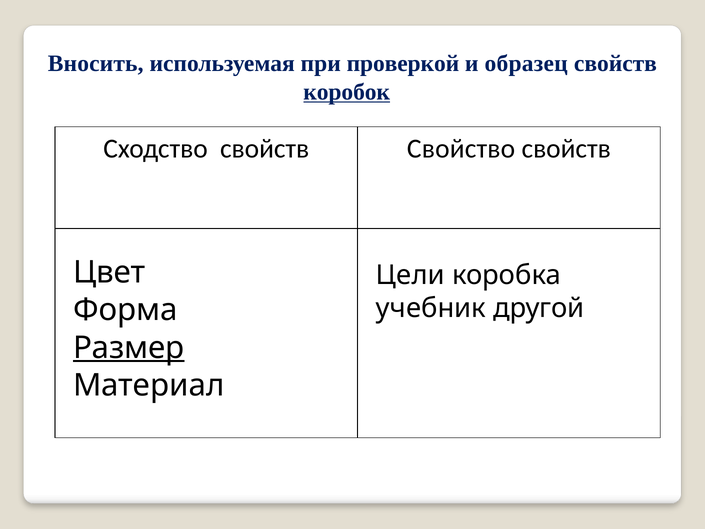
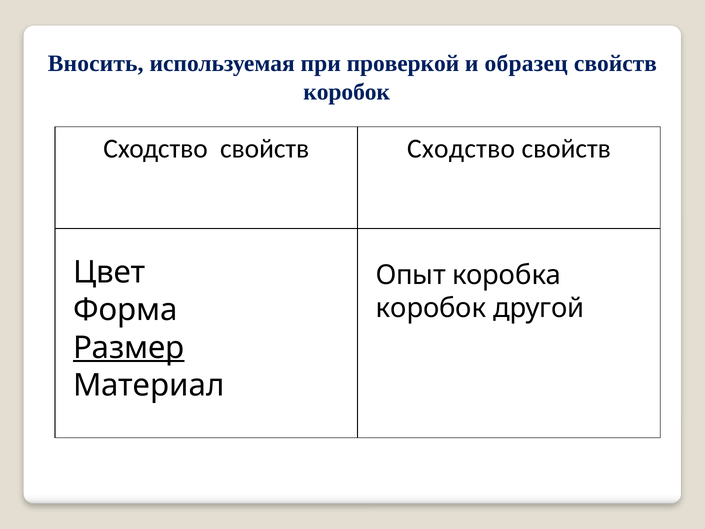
коробок at (347, 92) underline: present -> none
свойств Свойство: Свойство -> Сходство
Цели: Цели -> Опыт
учебник at (431, 308): учебник -> коробок
